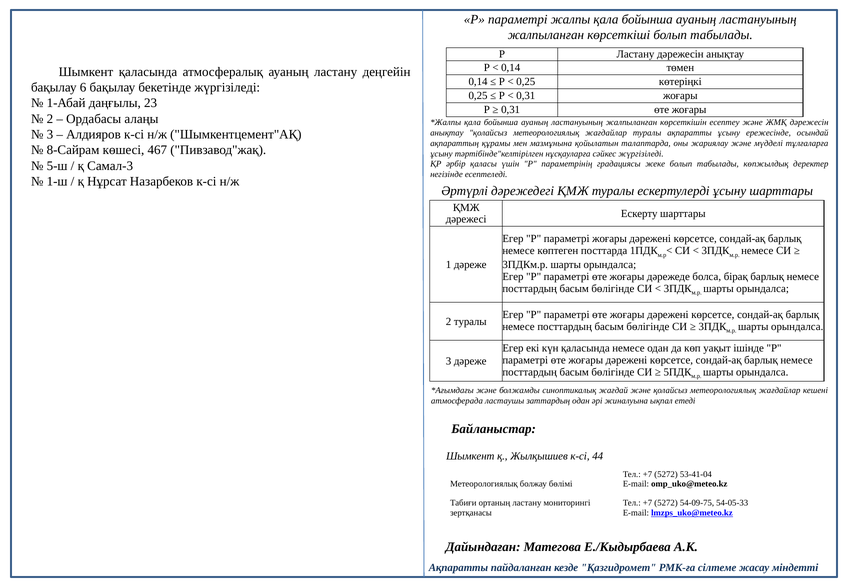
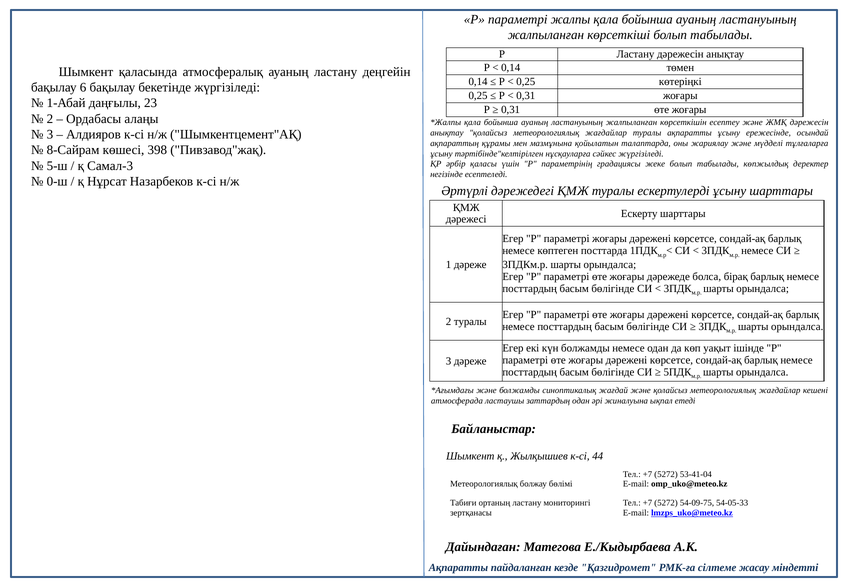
467: 467 -> 398
1-ш: 1-ш -> 0-ш
күн қаласында: қаласында -> болжамды
